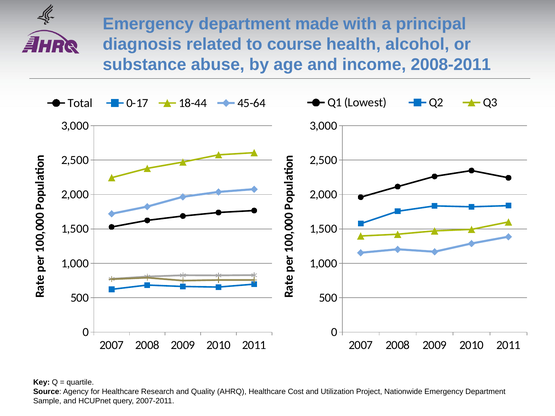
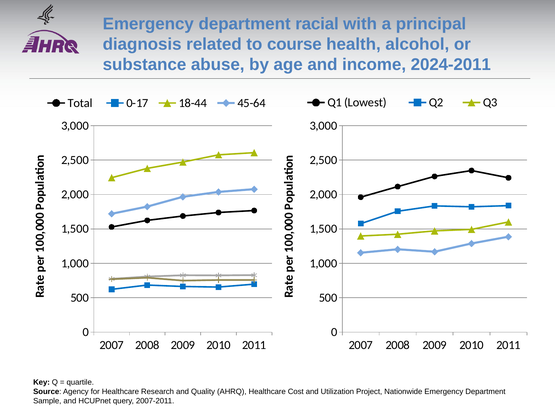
made: made -> racial
2008-2011: 2008-2011 -> 2024-2011
